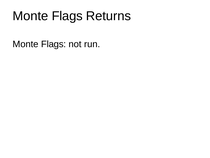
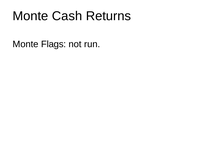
Flags at (67, 16): Flags -> Cash
